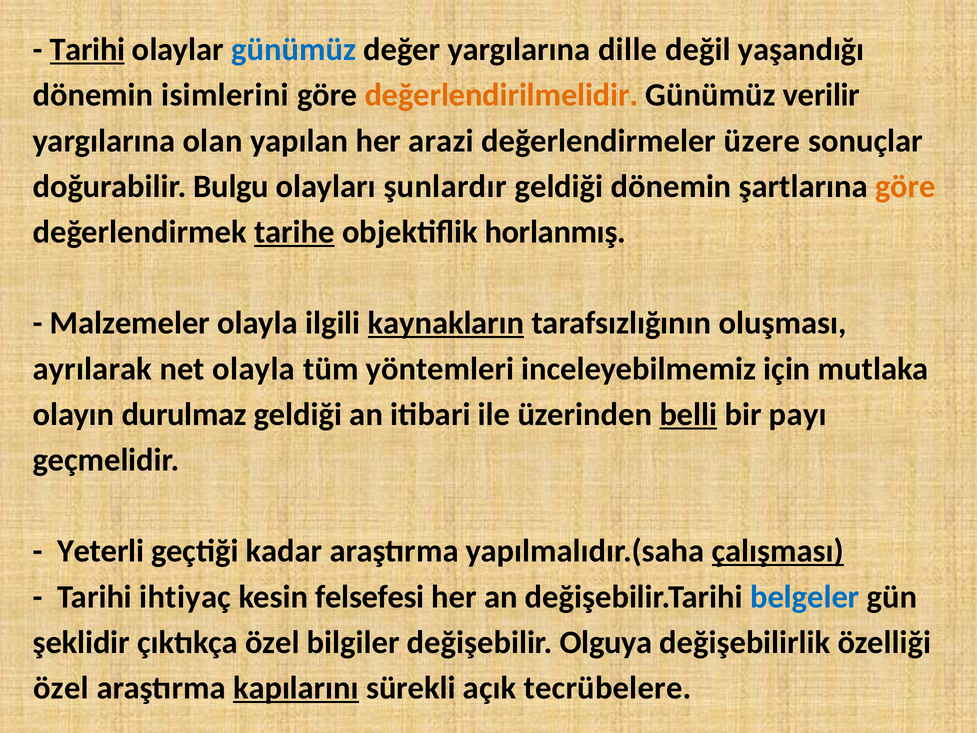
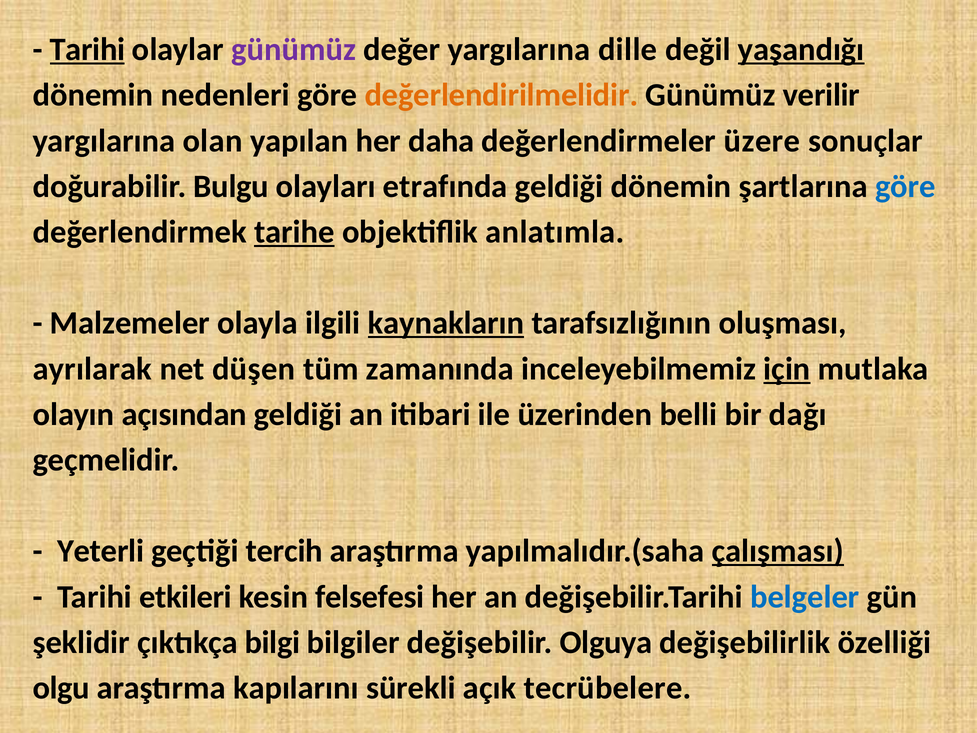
günümüz at (294, 50) colour: blue -> purple
yaşandığı underline: none -> present
isimlerini: isimlerini -> nedenleri
arazi: arazi -> daha
şunlardır: şunlardır -> etrafında
göre at (905, 186) colour: orange -> blue
horlanmış: horlanmış -> anlatımla
net olayla: olayla -> düşen
yöntemleri: yöntemleri -> zamanında
için underline: none -> present
durulmaz: durulmaz -> açısından
belli underline: present -> none
payı: payı -> dağı
kadar: kadar -> tercih
ihtiyaç: ihtiyaç -> etkileri
çıktıkça özel: özel -> bilgi
özel at (61, 688): özel -> olgu
kapılarını underline: present -> none
